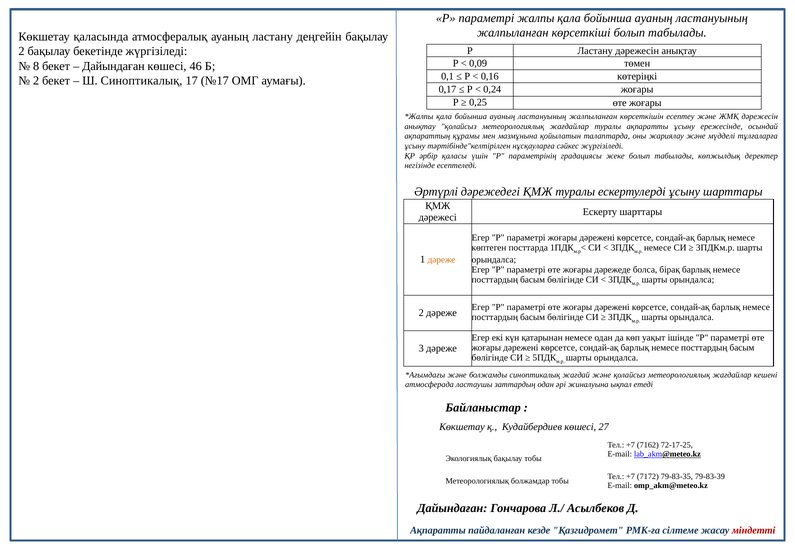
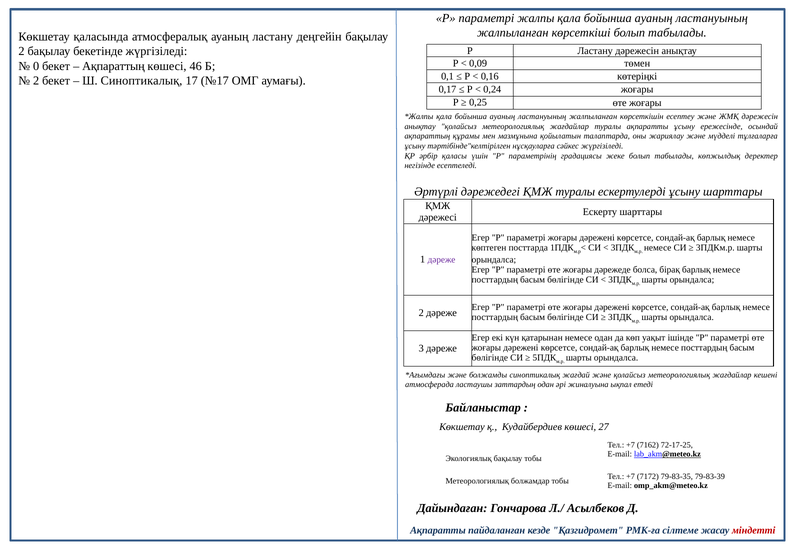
8: 8 -> 0
Дайындаған at (113, 66): Дайындаған -> Ақпараттың
дәреже at (442, 260) colour: orange -> purple
